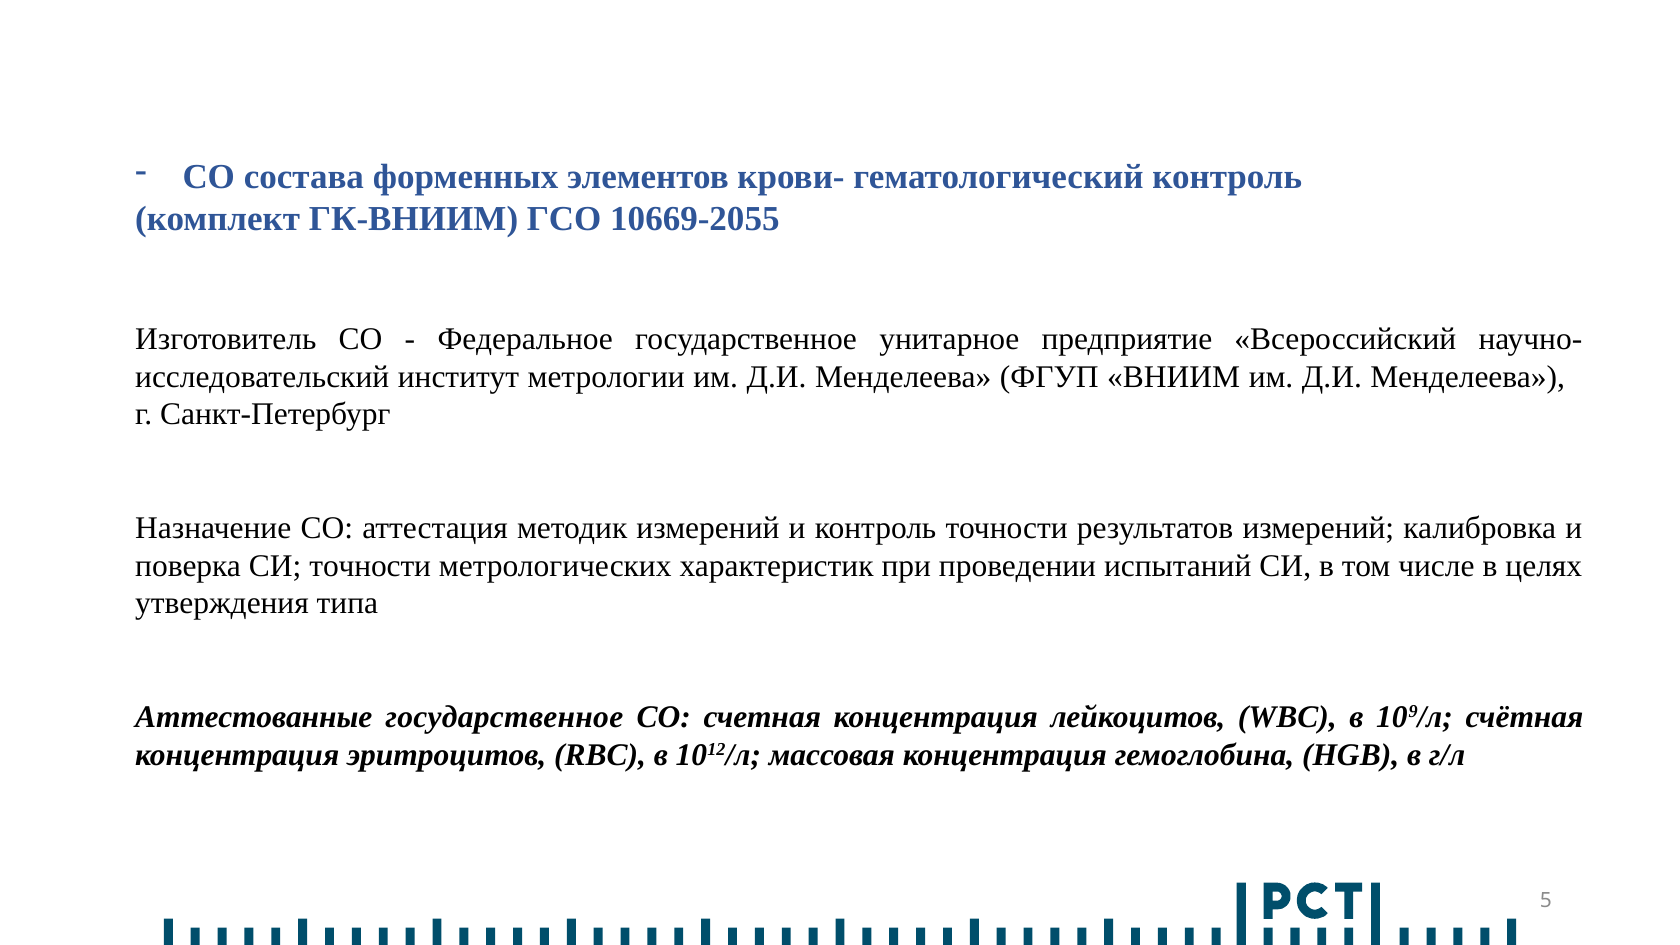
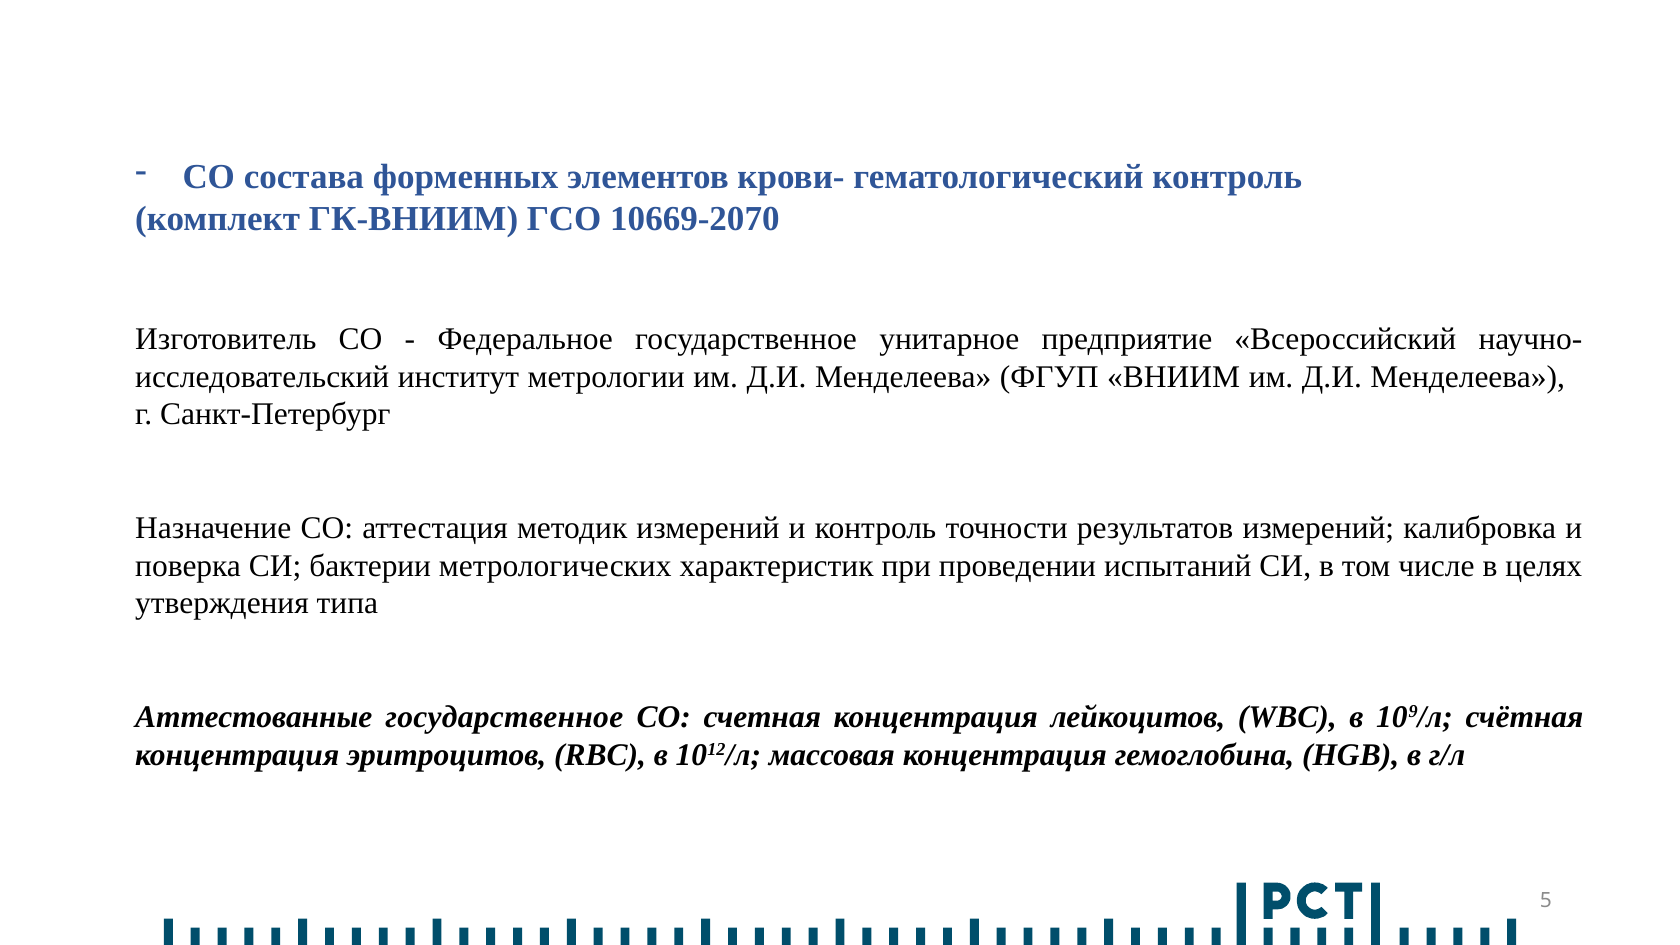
10669-2055: 10669-2055 -> 10669-2070
СИ точности: точности -> бактерии
